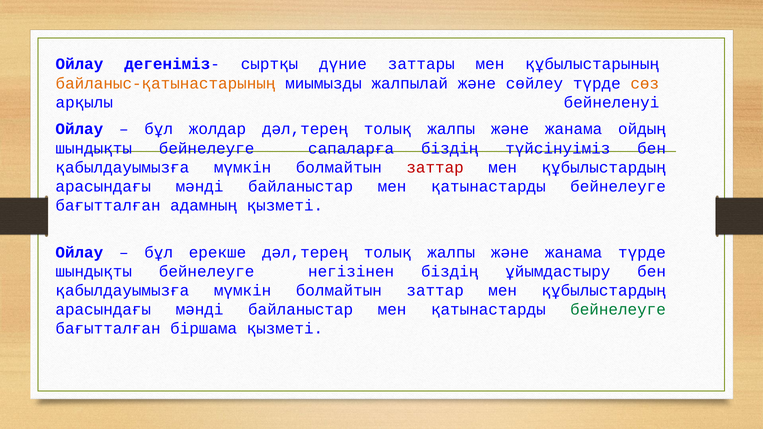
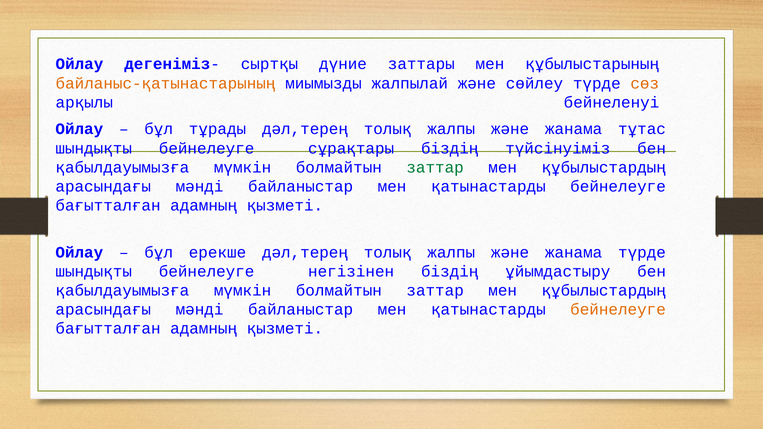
жолдар: жолдар -> тұрады
ойдың: ойдың -> тұтас
сапаларға: сапаларға -> сұрақтары
заттар at (435, 167) colour: red -> green
бейнелеуге at (618, 310) colour: green -> orange
біршама at (204, 329): біршама -> адамның
